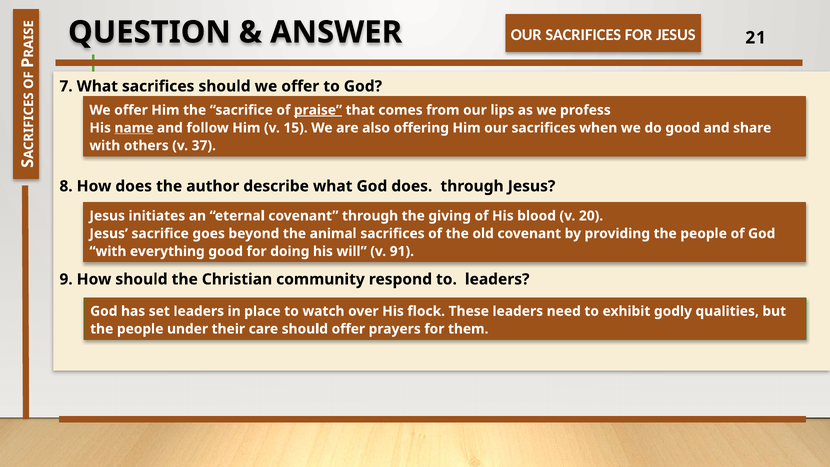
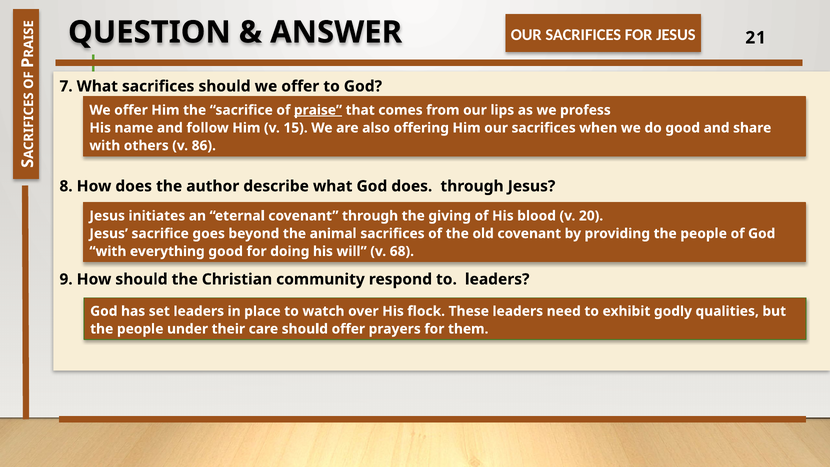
name underline: present -> none
37: 37 -> 86
91: 91 -> 68
